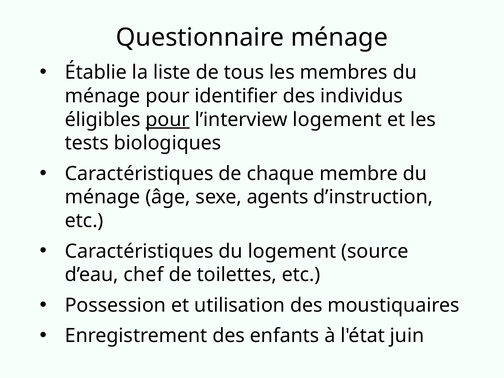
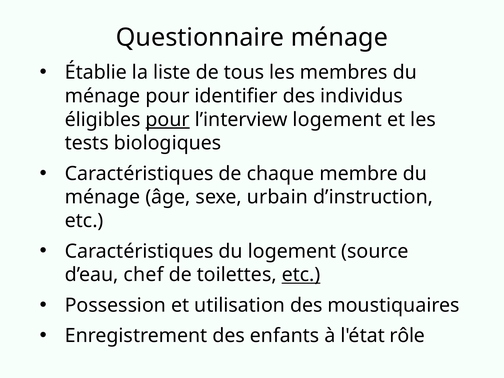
agents: agents -> urbain
etc at (301, 275) underline: none -> present
juin: juin -> rôle
